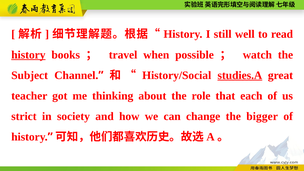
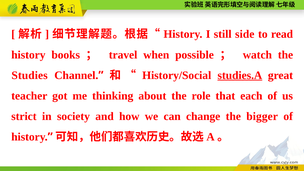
well: well -> side
history at (28, 55) underline: present -> none
Subject: Subject -> Studies
